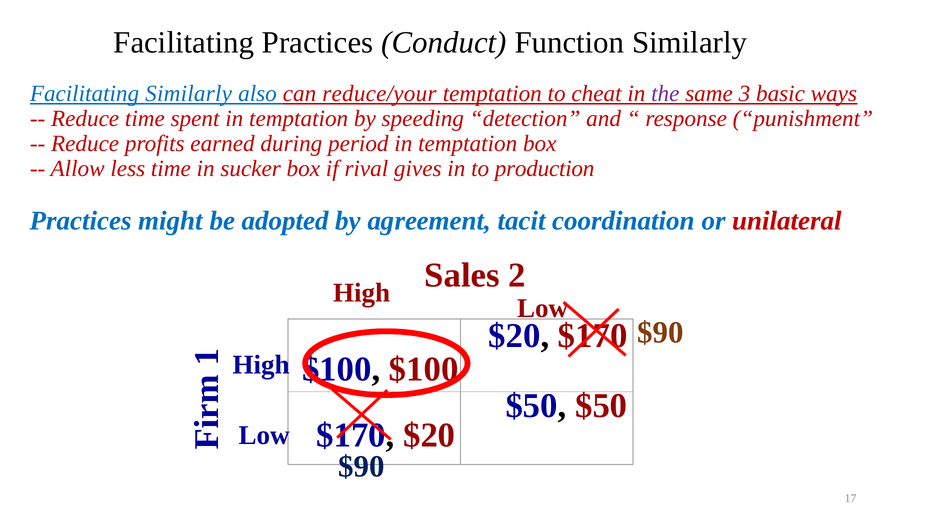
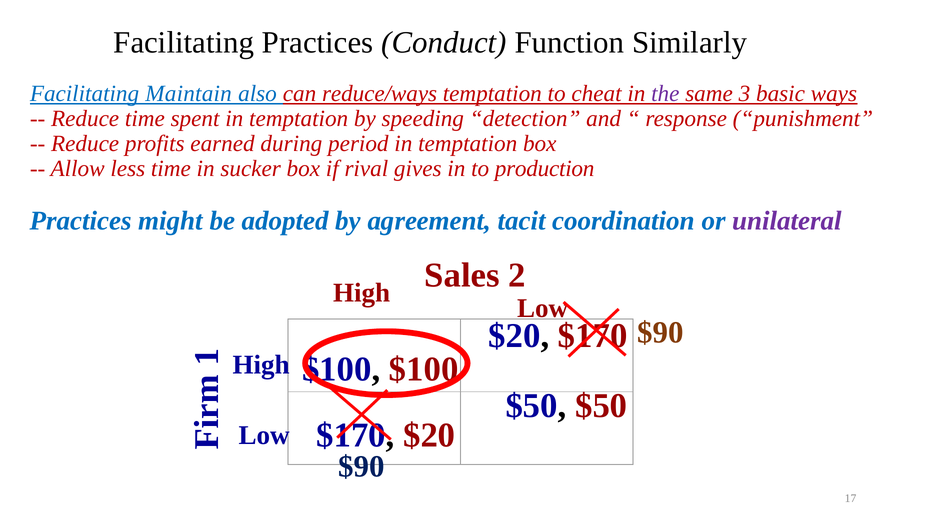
Facilitating Similarly: Similarly -> Maintain
reduce/your: reduce/your -> reduce/ways
unilateral colour: red -> purple
